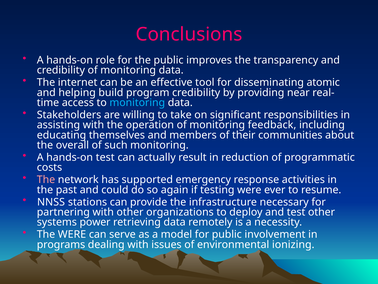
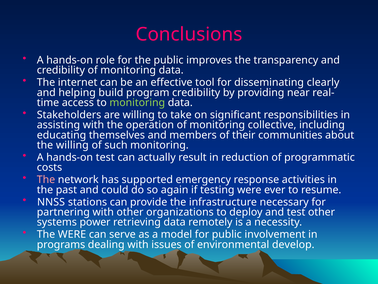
atomic: atomic -> clearly
monitoring at (137, 102) colour: light blue -> light green
feedback: feedback -> collective
the overall: overall -> willing
ionizing: ionizing -> develop
